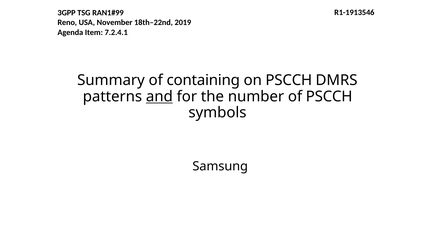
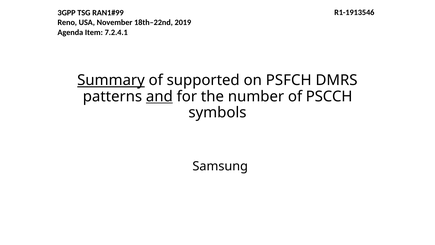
Summary underline: none -> present
containing: containing -> supported
on PSCCH: PSCCH -> PSFCH
